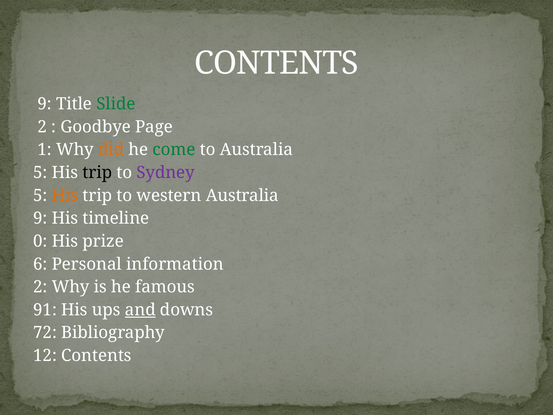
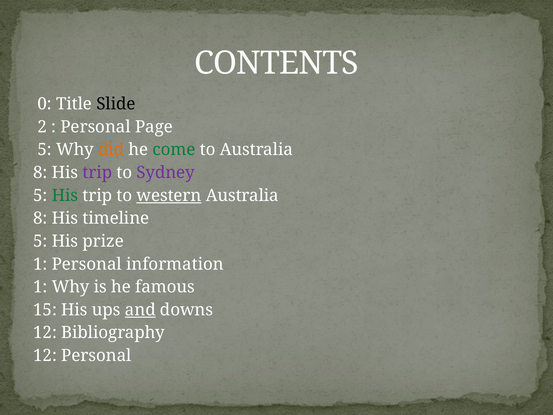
9 at (45, 104): 9 -> 0
Slide colour: green -> black
Goodbye at (96, 127): Goodbye -> Personal
1 at (45, 150): 1 -> 5
5 at (40, 173): 5 -> 8
trip at (97, 173) colour: black -> purple
His at (65, 195) colour: orange -> green
western underline: none -> present
9 at (40, 218): 9 -> 8
0 at (40, 241): 0 -> 5
6 at (40, 264): 6 -> 1
2 at (40, 287): 2 -> 1
91: 91 -> 15
72 at (45, 333): 72 -> 12
12 Contents: Contents -> Personal
